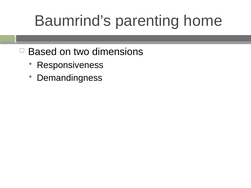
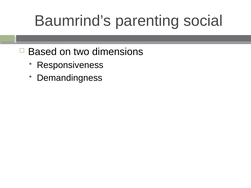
home: home -> social
